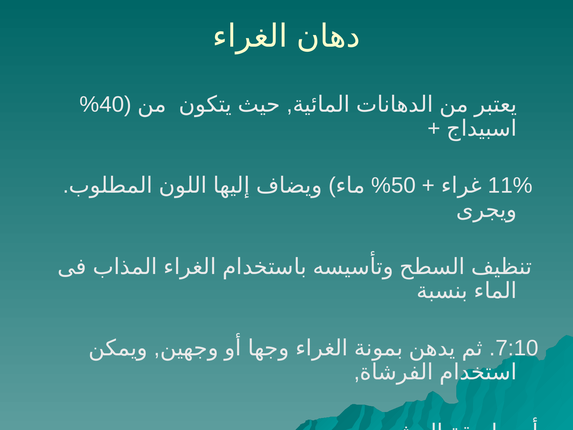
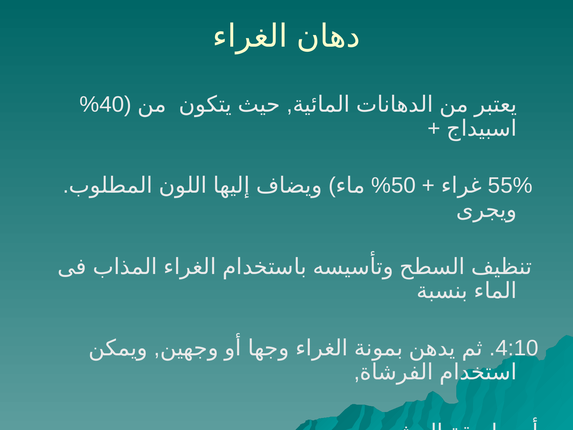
11%: 11% -> 55%
7:10: 7:10 -> 4:10
